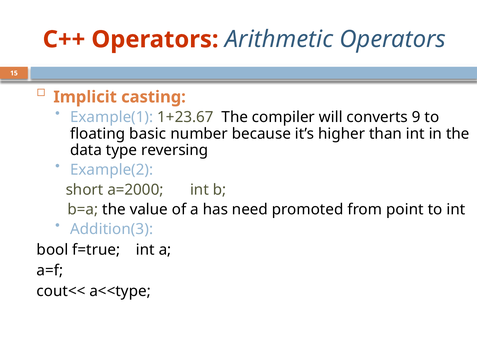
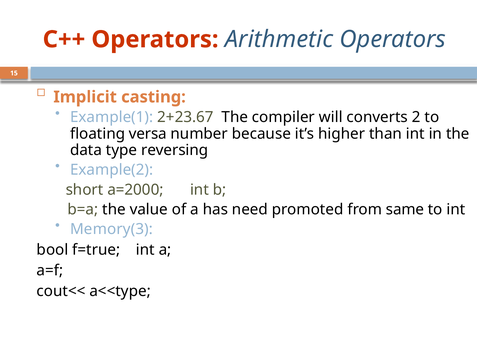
1+23.67: 1+23.67 -> 2+23.67
9: 9 -> 2
basic: basic -> versa
point: point -> same
Addition(3: Addition(3 -> Memory(3
